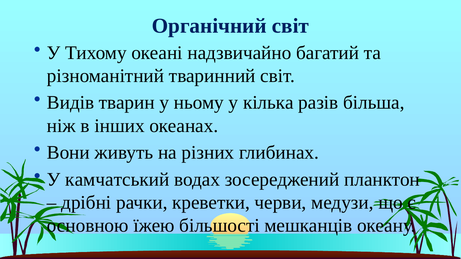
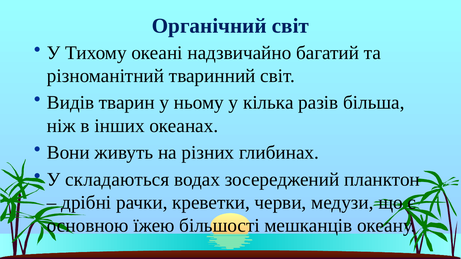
камчатський: камчатський -> складаються
